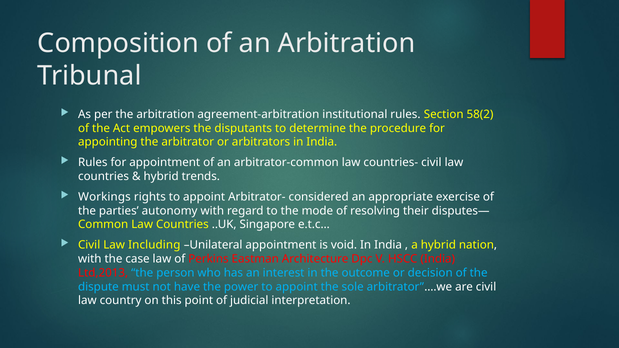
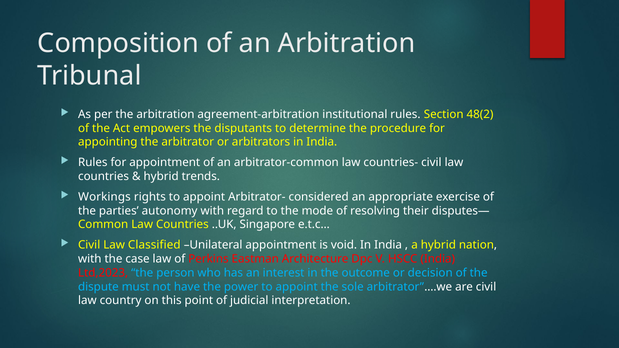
58(2: 58(2 -> 48(2
Including: Including -> Classified
Ltd,2013: Ltd,2013 -> Ltd,2023
